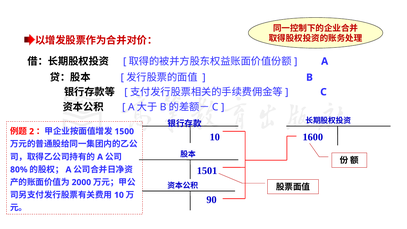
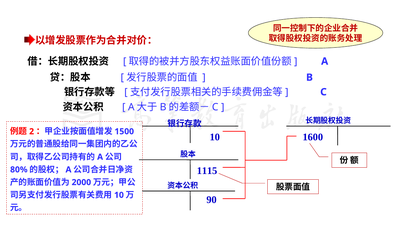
1501: 1501 -> 1115
